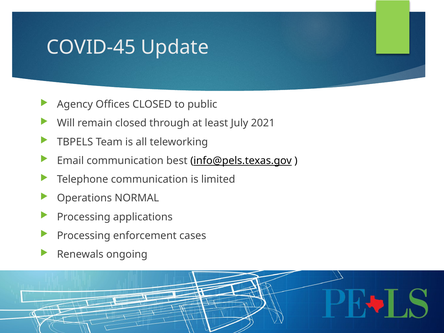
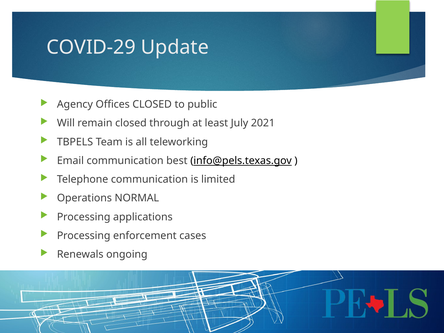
COVID-45: COVID-45 -> COVID-29
